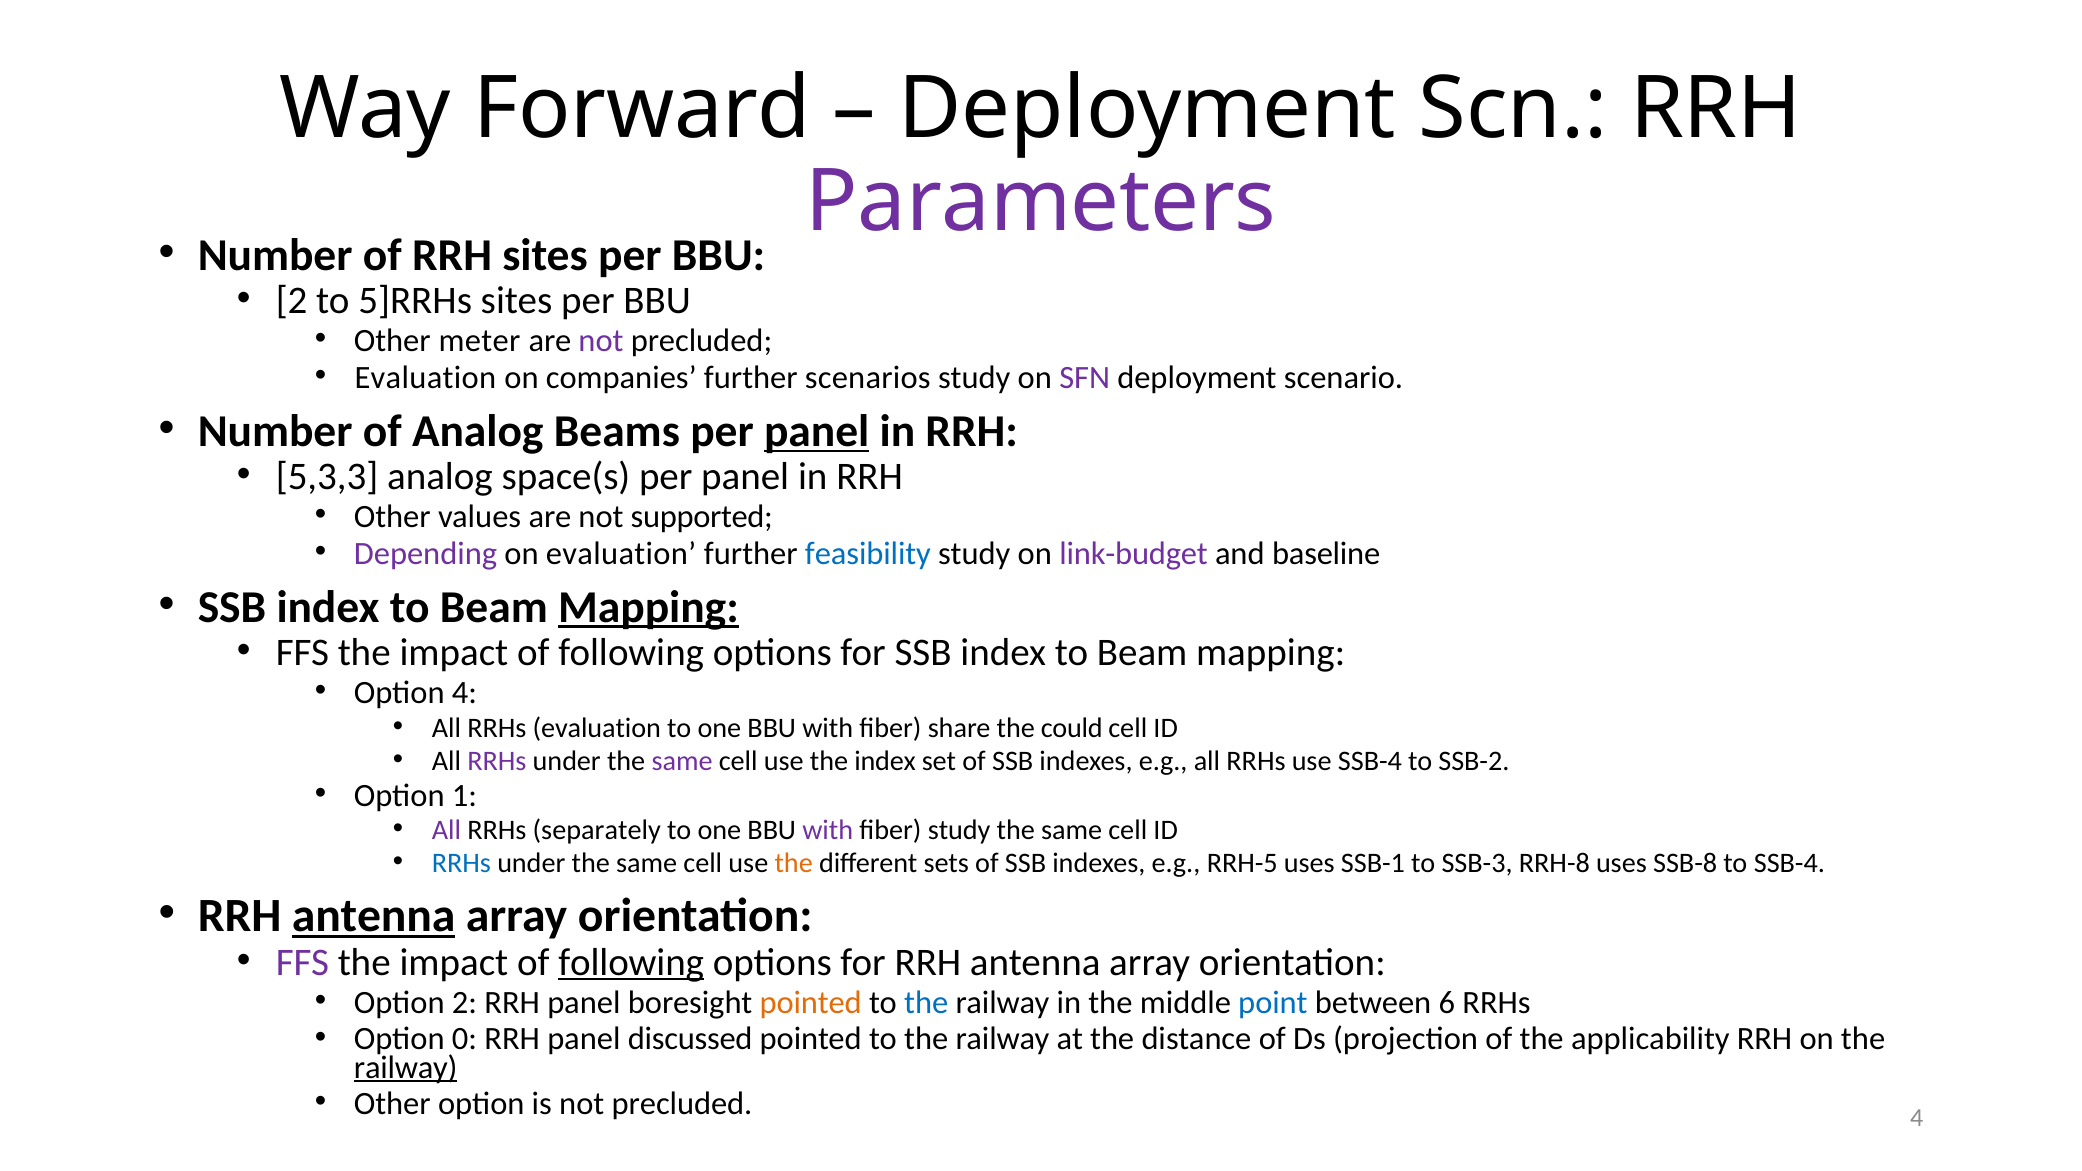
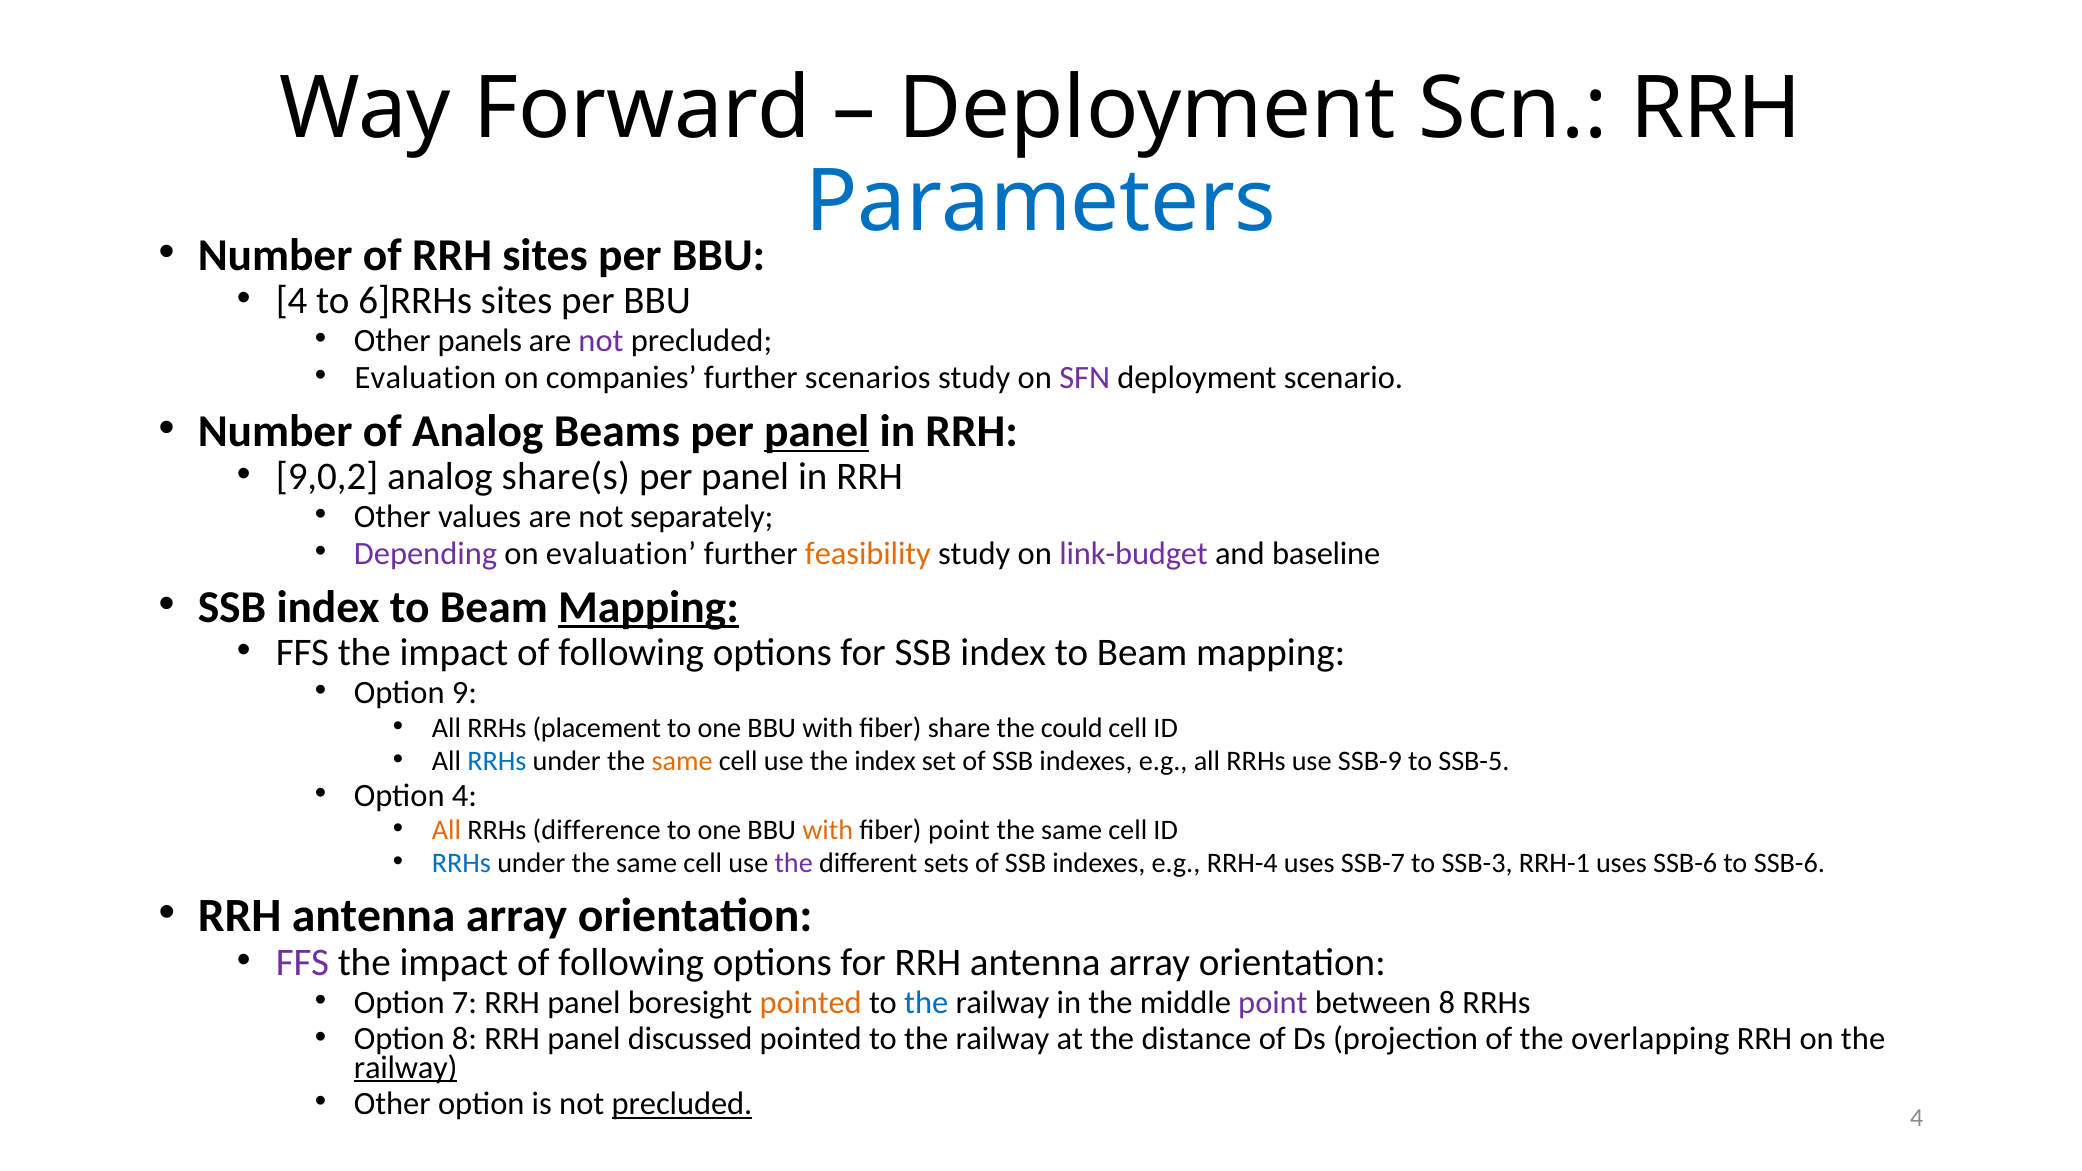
Parameters colour: purple -> blue
2 at (292, 301): 2 -> 4
5]RRHs: 5]RRHs -> 6]RRHs
meter: meter -> panels
5,3,3: 5,3,3 -> 9,0,2
space(s: space(s -> share(s
supported: supported -> separately
feasibility colour: blue -> orange
Option 4: 4 -> 9
RRHs evaluation: evaluation -> placement
RRHs at (497, 761) colour: purple -> blue
same at (682, 761) colour: purple -> orange
use SSB-4: SSB-4 -> SSB-9
SSB-2: SSB-2 -> SSB-5
Option 1: 1 -> 4
All at (447, 831) colour: purple -> orange
separately: separately -> difference
with at (828, 831) colour: purple -> orange
fiber study: study -> point
the at (794, 864) colour: orange -> purple
RRH-5: RRH-5 -> RRH-4
SSB-1: SSB-1 -> SSB-7
RRH-8: RRH-8 -> RRH-1
uses SSB-8: SSB-8 -> SSB-6
to SSB-4: SSB-4 -> SSB-6
antenna at (374, 916) underline: present -> none
following at (631, 963) underline: present -> none
Option 2: 2 -> 7
point at (1273, 1003) colour: blue -> purple
between 6: 6 -> 8
Option 0: 0 -> 8
applicability: applicability -> overlapping
precluded at (682, 1104) underline: none -> present
